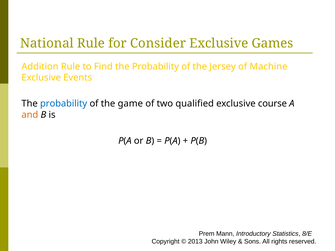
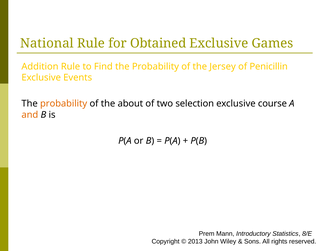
Consider: Consider -> Obtained
Machine: Machine -> Penicillin
probability at (64, 104) colour: blue -> orange
game: game -> about
qualified: qualified -> selection
